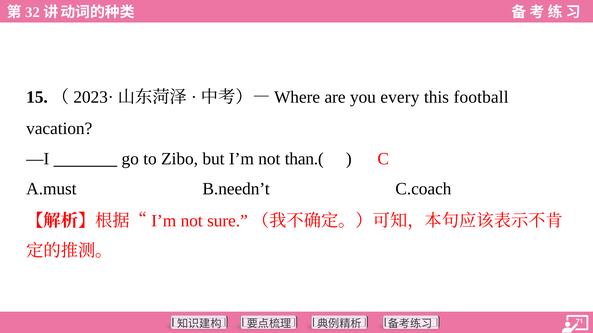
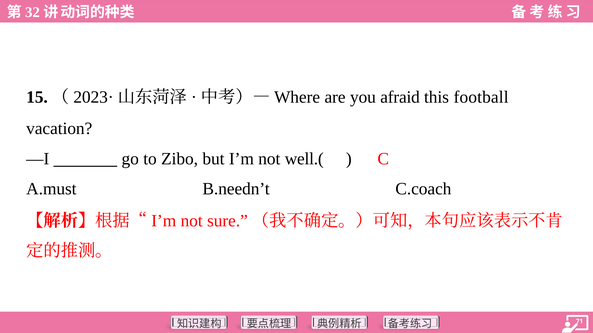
every: every -> afraid
than.(: than.( -> well.(
